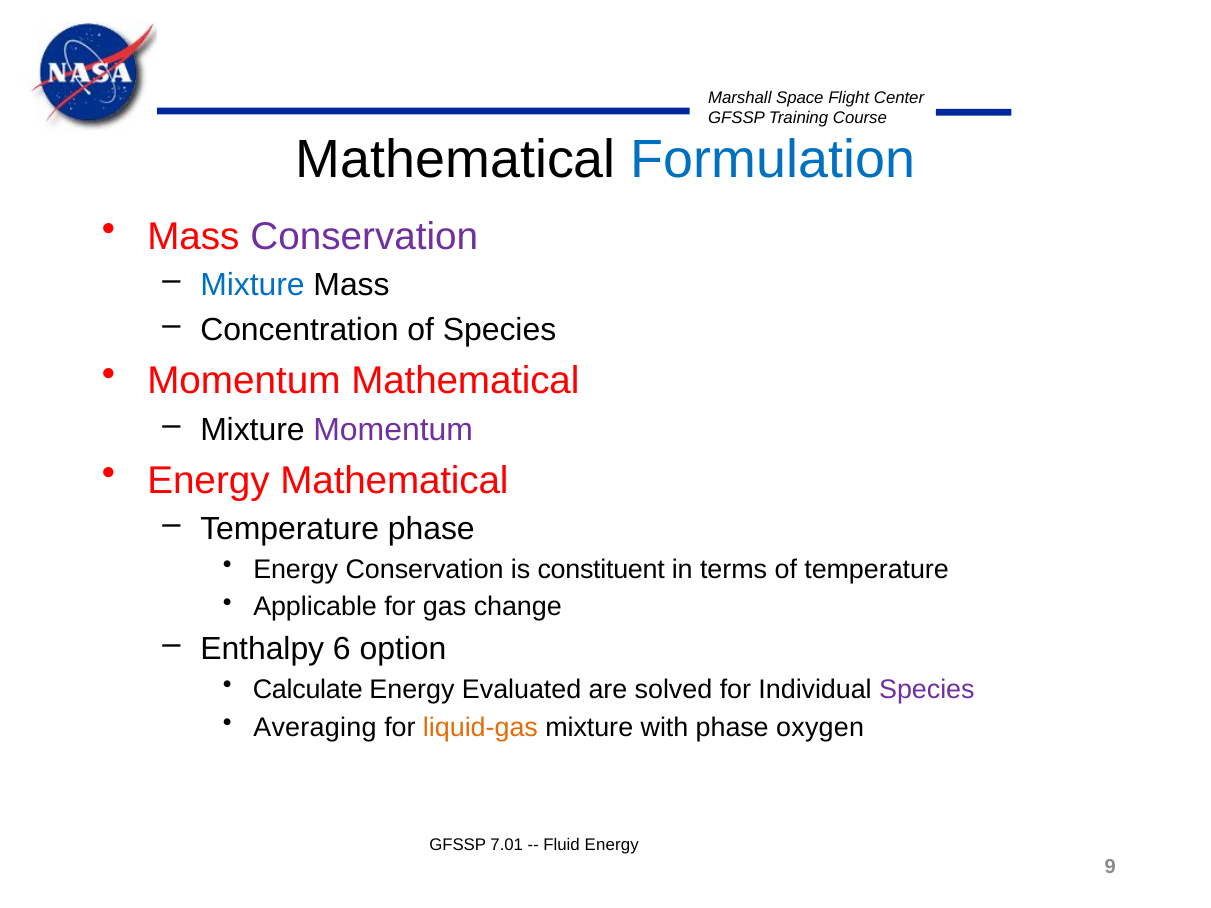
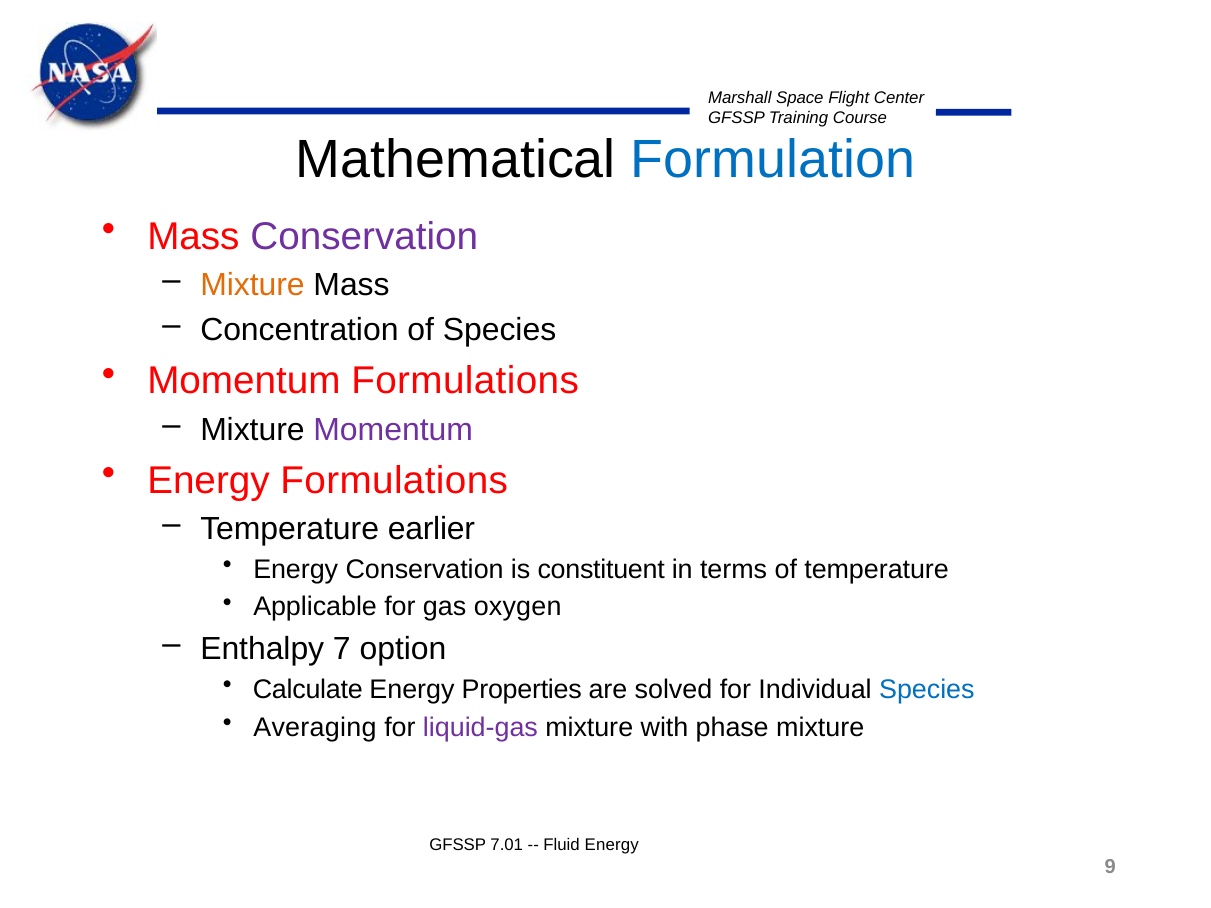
Mixture at (253, 285) colour: blue -> orange
Momentum Mathematical: Mathematical -> Formulations
Energy Mathematical: Mathematical -> Formulations
Temperature phase: phase -> earlier
change: change -> oxygen
6: 6 -> 7
Evaluated: Evaluated -> Properties
Species at (927, 690) colour: purple -> blue
liquid-gas colour: orange -> purple
phase oxygen: oxygen -> mixture
